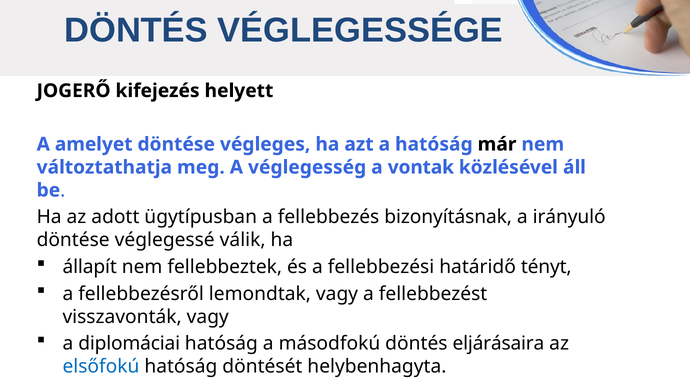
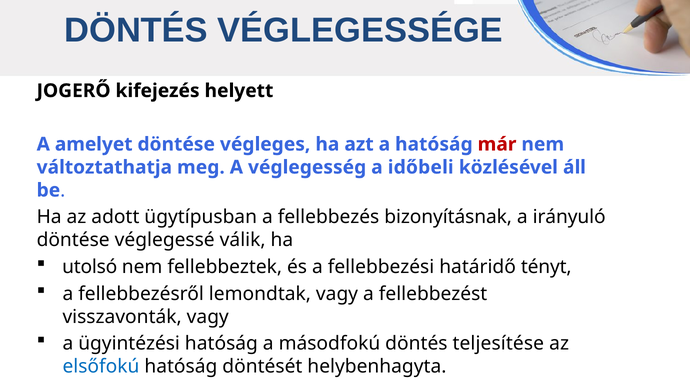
már colour: black -> red
vontak: vontak -> időbeli
állapít: állapít -> utolsó
diplomáciai: diplomáciai -> ügyintézési
eljárásaira: eljárásaira -> teljesítése
